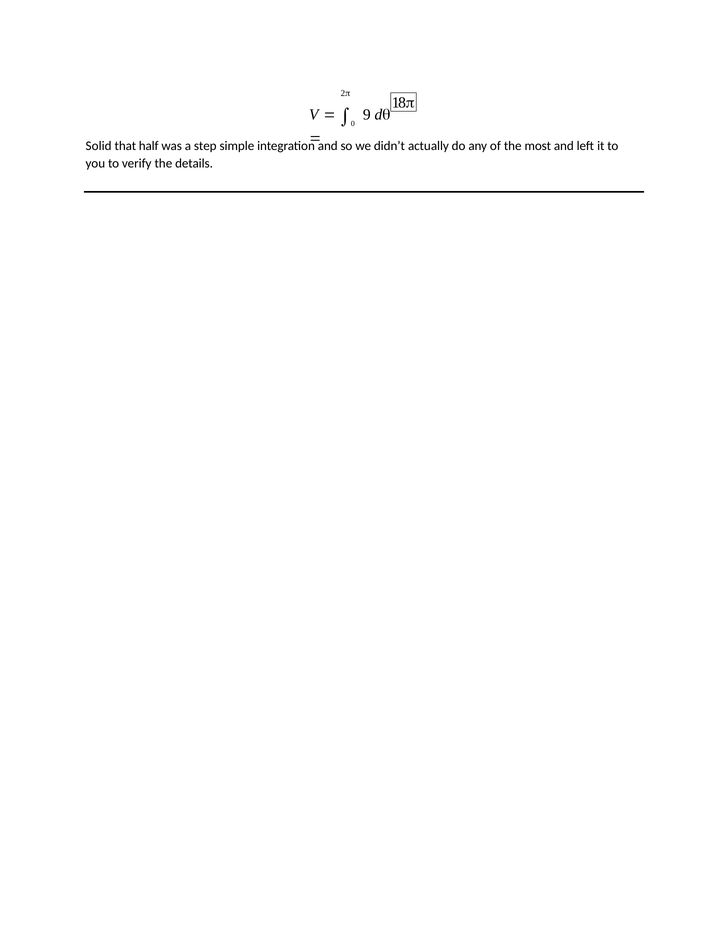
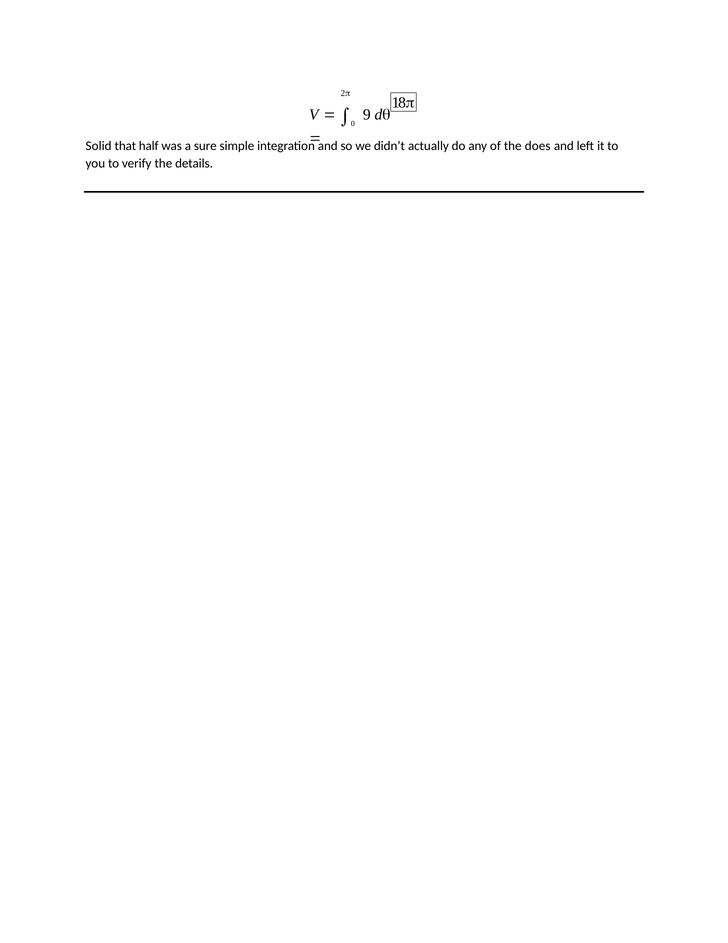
step: step -> sure
most: most -> does
